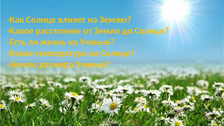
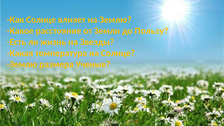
до Солнце: Солнце -> Пользу
на Ученые: Ученые -> Звезды
